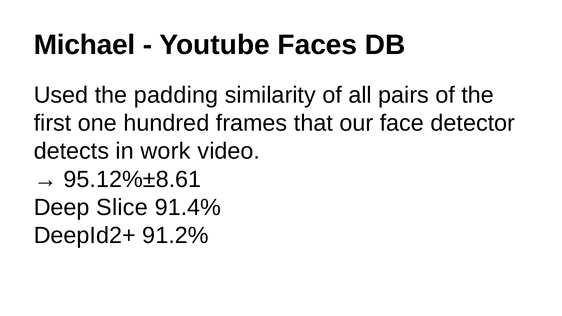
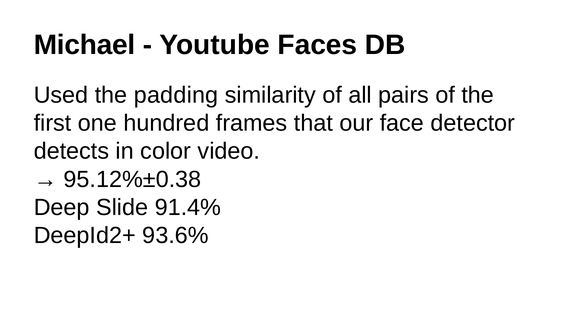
work: work -> color
95.12%±8.61: 95.12%±8.61 -> 95.12%±0.38
Slice: Slice -> Slide
91.2%: 91.2% -> 93.6%
